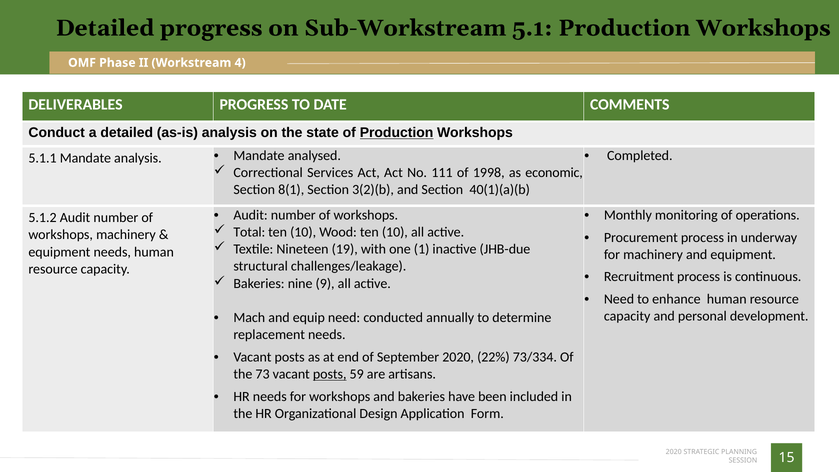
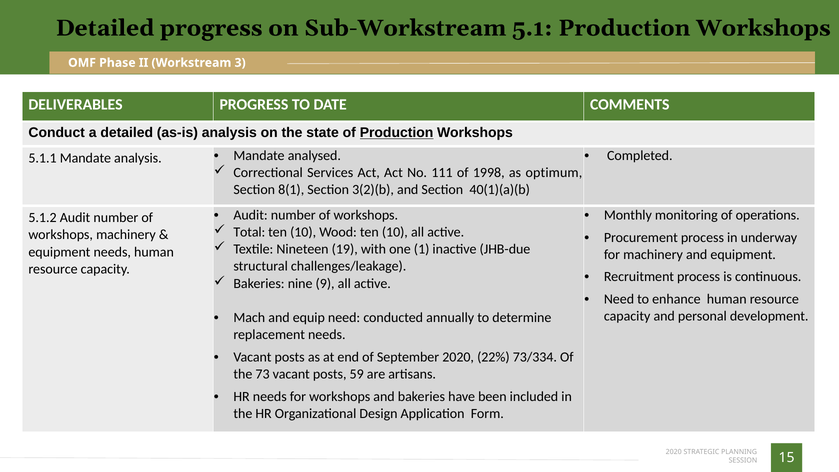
4: 4 -> 3
economic: economic -> optimum
posts at (330, 374) underline: present -> none
